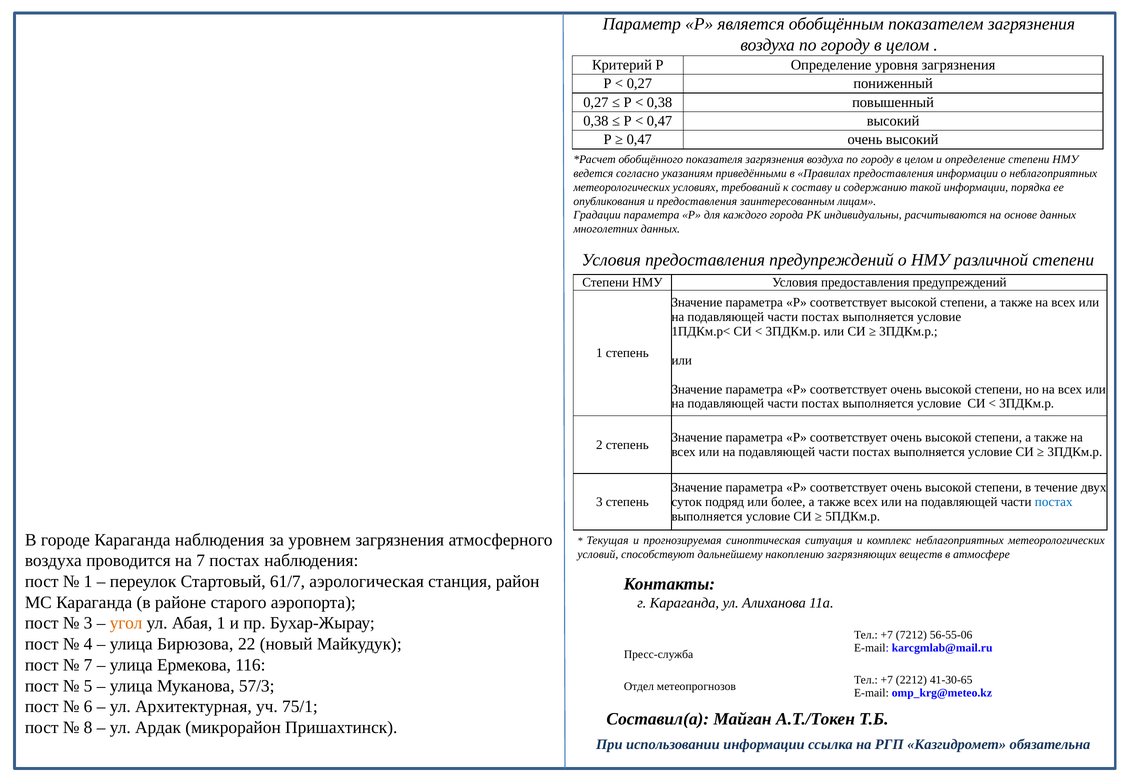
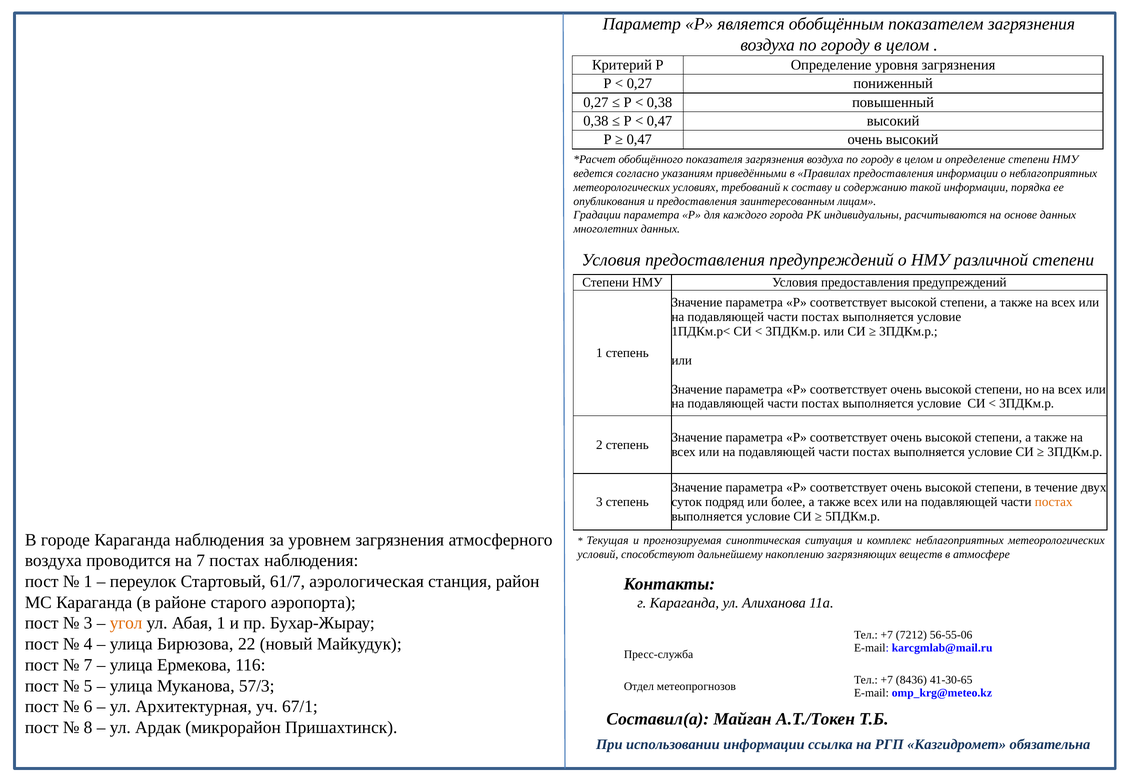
постах at (1054, 502) colour: blue -> orange
2212: 2212 -> 8436
75/1: 75/1 -> 67/1
